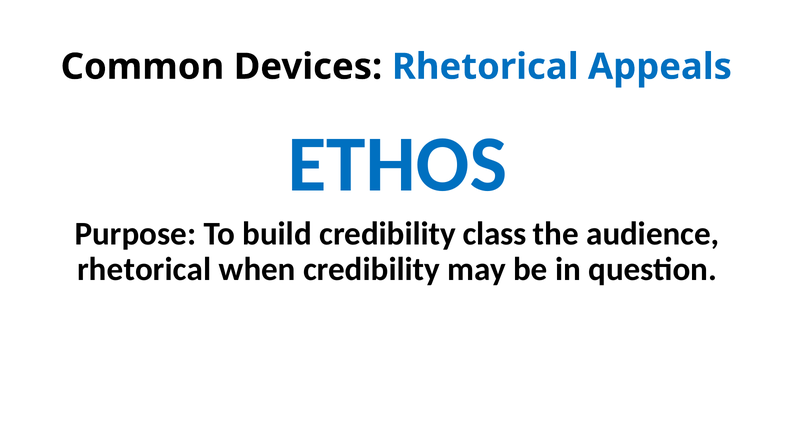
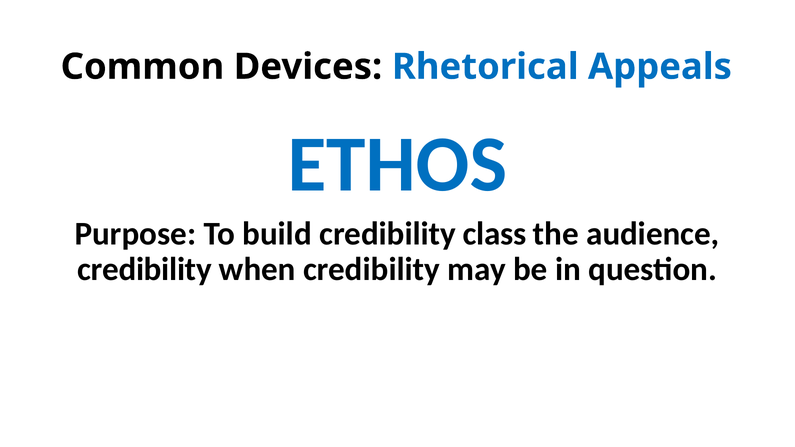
rhetorical at (144, 270): rhetorical -> credibility
